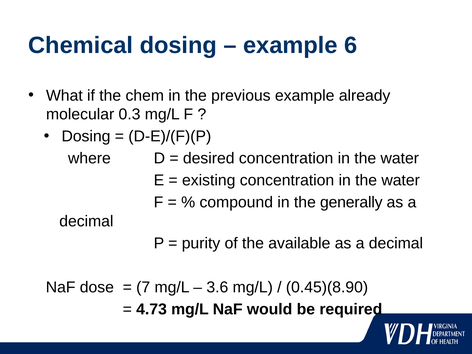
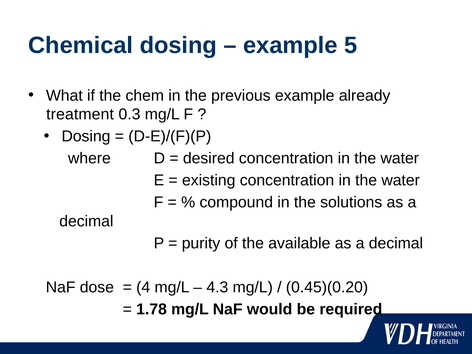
6: 6 -> 5
molecular: molecular -> treatment
generally: generally -> solutions
7: 7 -> 4
3.6: 3.6 -> 4.3
0.45)(8.90: 0.45)(8.90 -> 0.45)(0.20
4.73: 4.73 -> 1.78
